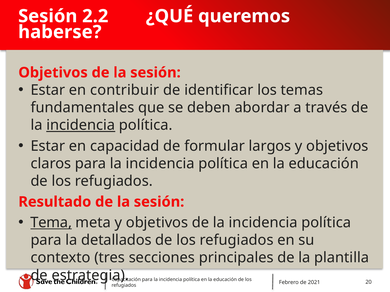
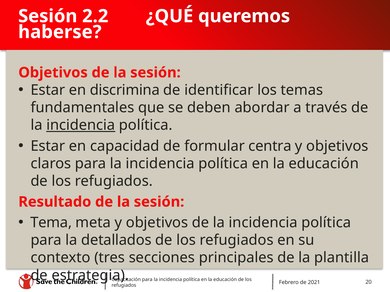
contribuir: contribuir -> discrimina
largos: largos -> centra
Tema underline: present -> none
